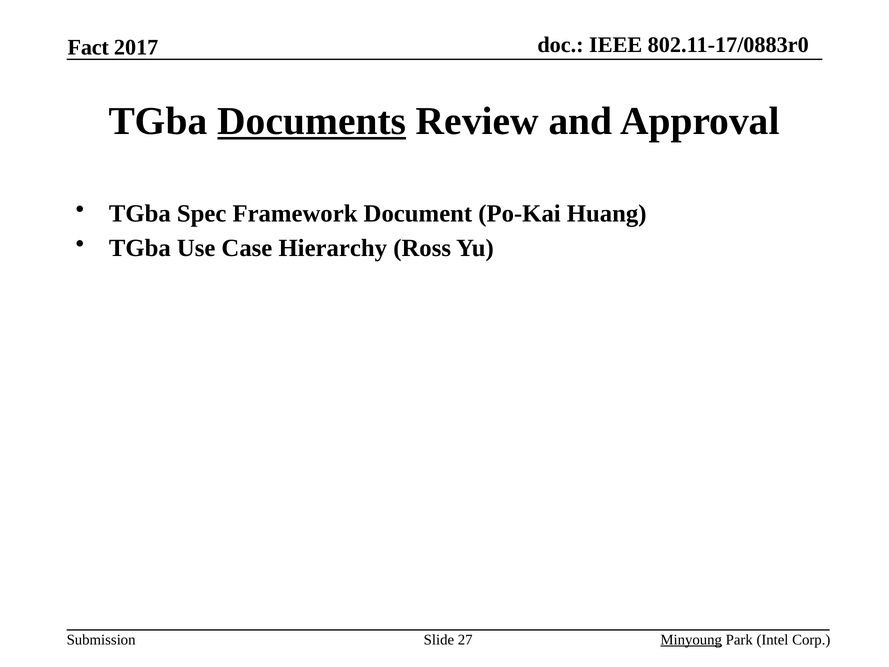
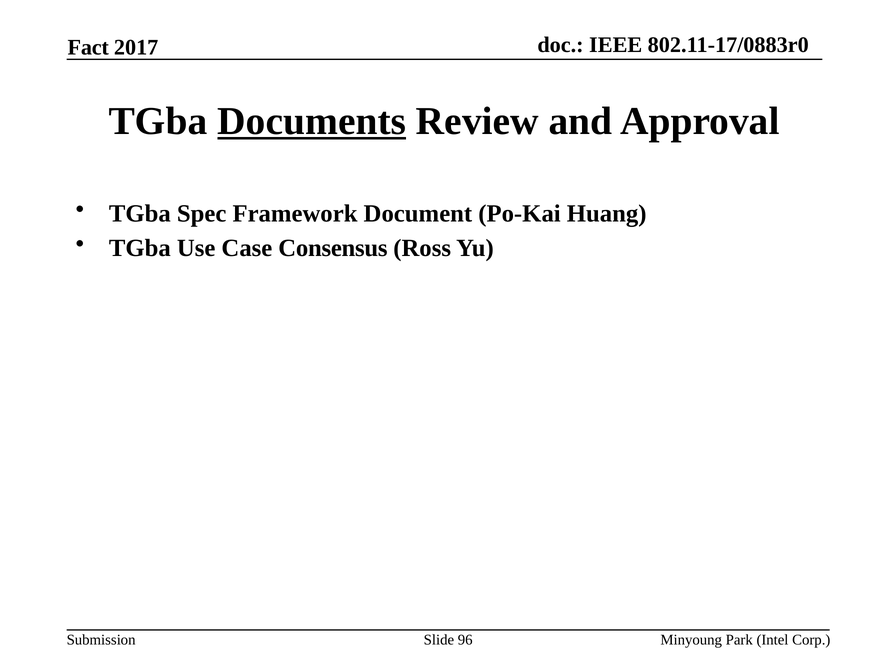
Hierarchy: Hierarchy -> Consensus
27: 27 -> 96
Minyoung underline: present -> none
